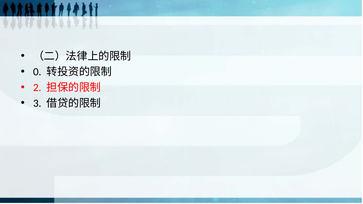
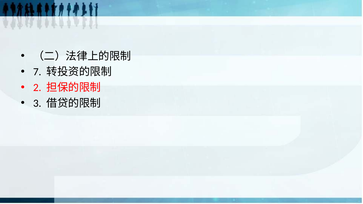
0: 0 -> 7
